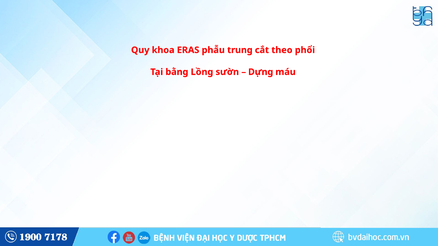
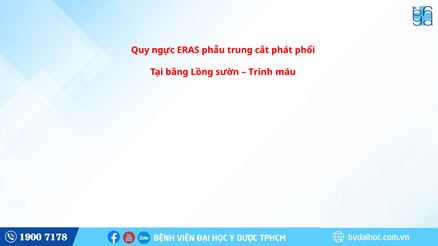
khoa: khoa -> ngực
theo: theo -> phát
Dựng: Dựng -> Trình
